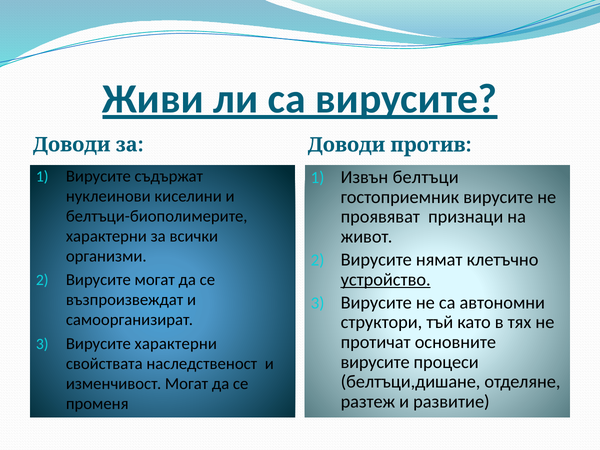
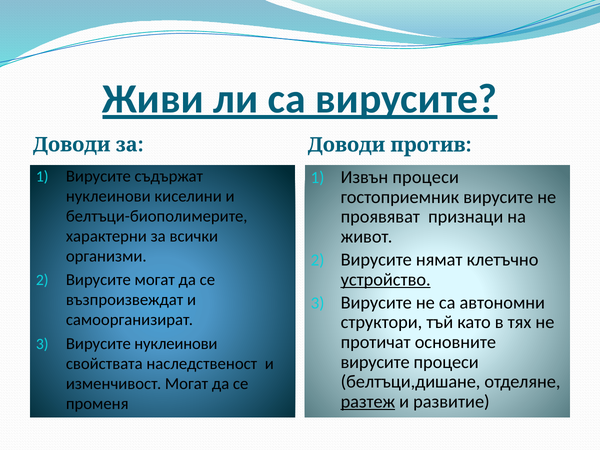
Извън белтъци: белтъци -> процеси
Вирусите характерни: характерни -> нуклеинови
разтеж underline: none -> present
